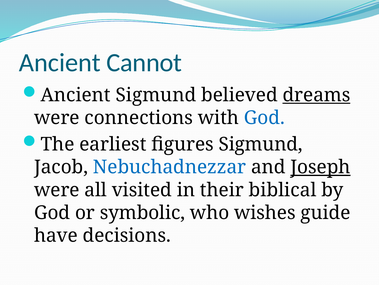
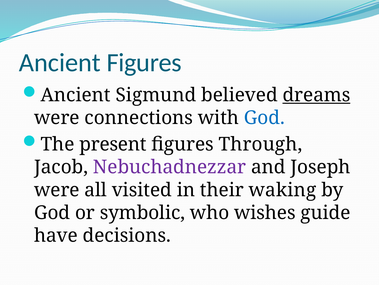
Ancient Cannot: Cannot -> Figures
earliest: earliest -> present
figures Sigmund: Sigmund -> Through
Nebuchadnezzar colour: blue -> purple
Joseph underline: present -> none
biblical: biblical -> waking
